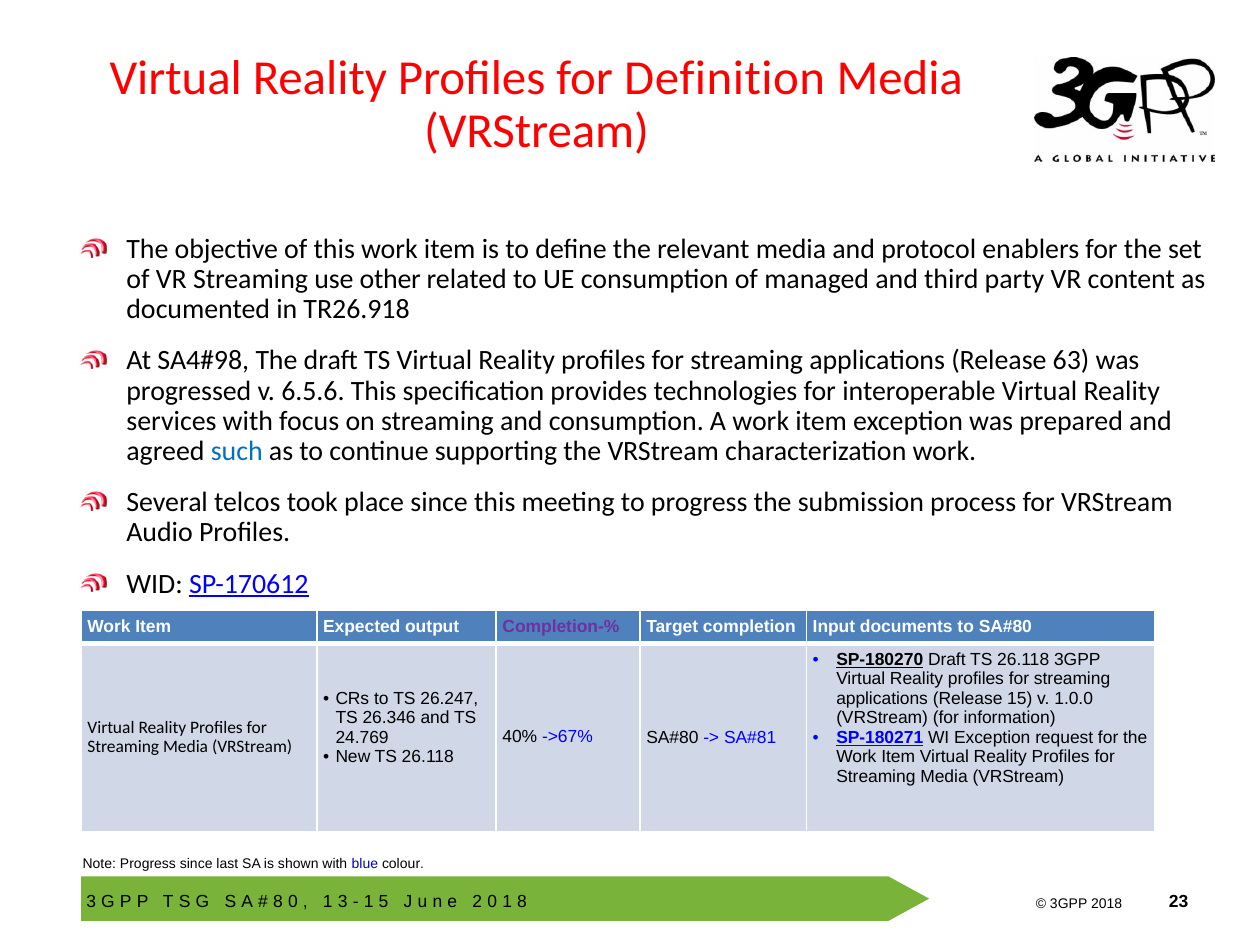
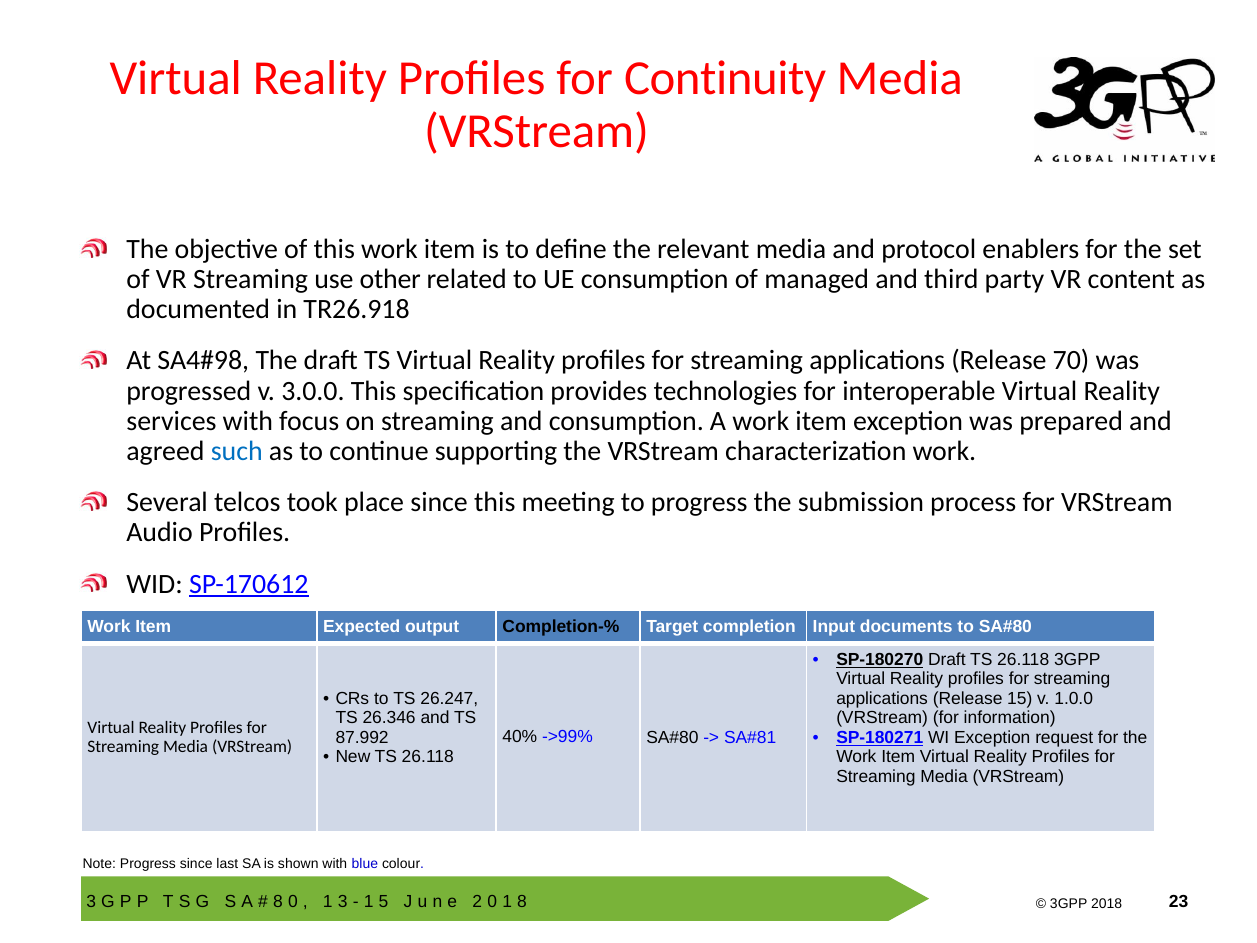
Definition: Definition -> Continuity
63: 63 -> 70
6.5.6: 6.5.6 -> 3.0.0
Completion-% colour: purple -> black
->67%: ->67% -> ->99%
24.769: 24.769 -> 87.992
